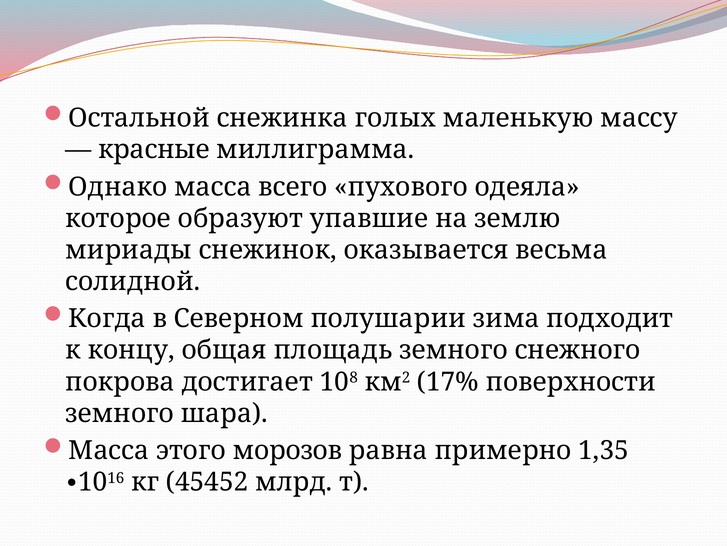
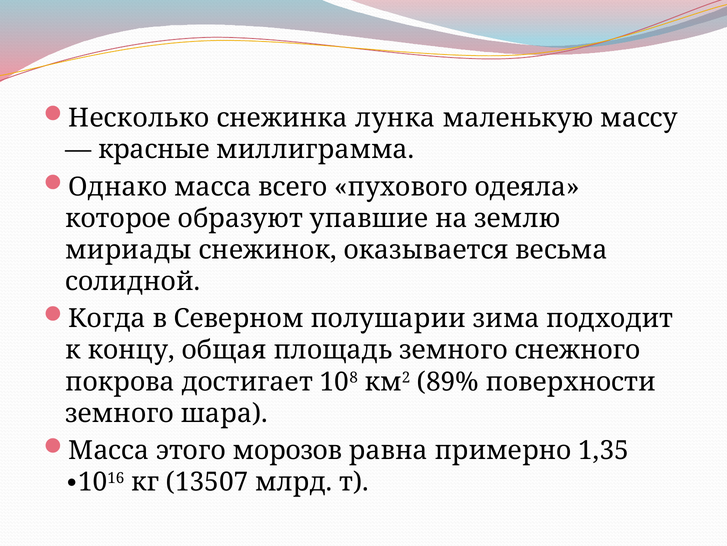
Остальной: Остальной -> Несколько
голых: голых -> лунка
17%: 17% -> 89%
45452: 45452 -> 13507
